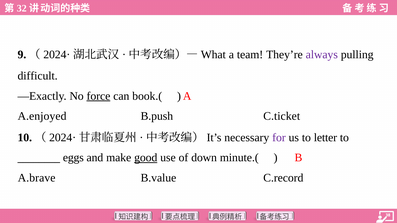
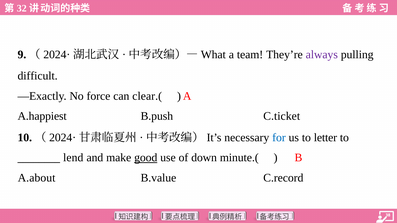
force underline: present -> none
book.(: book.( -> clear.(
A.enjoyed: A.enjoyed -> A.happiest
for colour: purple -> blue
eggs: eggs -> lend
A.brave: A.brave -> A.about
